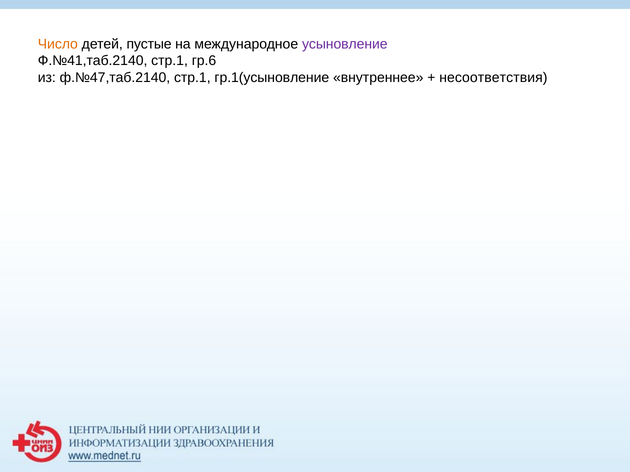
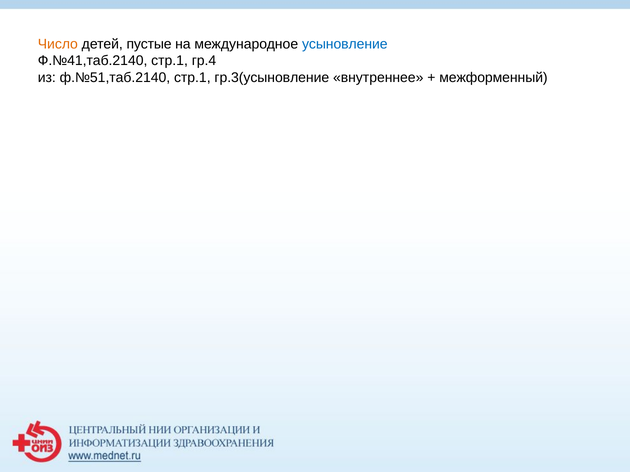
усыновление colour: purple -> blue
гр.6: гр.6 -> гр.4
ф.№47,таб.2140: ф.№47,таб.2140 -> ф.№51,таб.2140
гр.1(усыновление: гр.1(усыновление -> гр.3(усыновление
несоответствия: несоответствия -> межформенный
